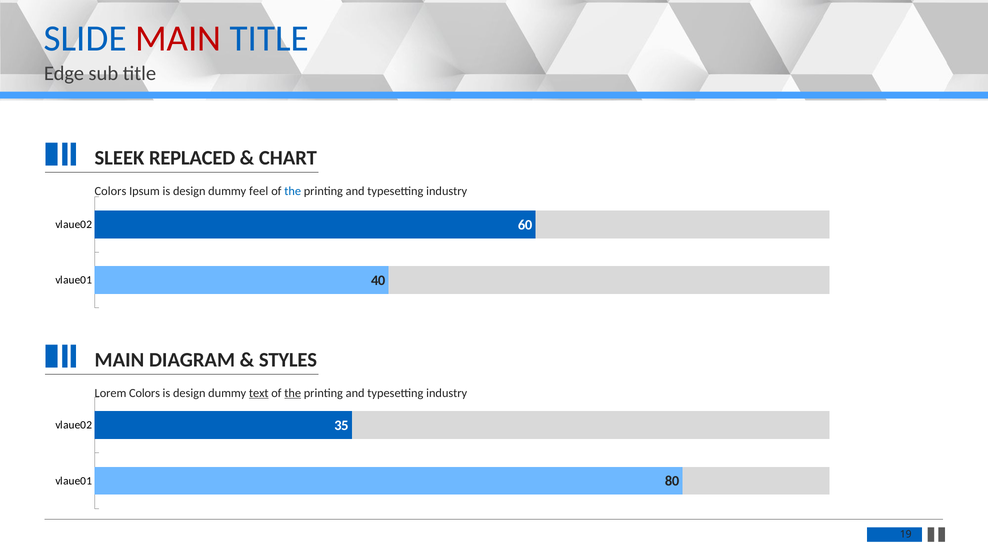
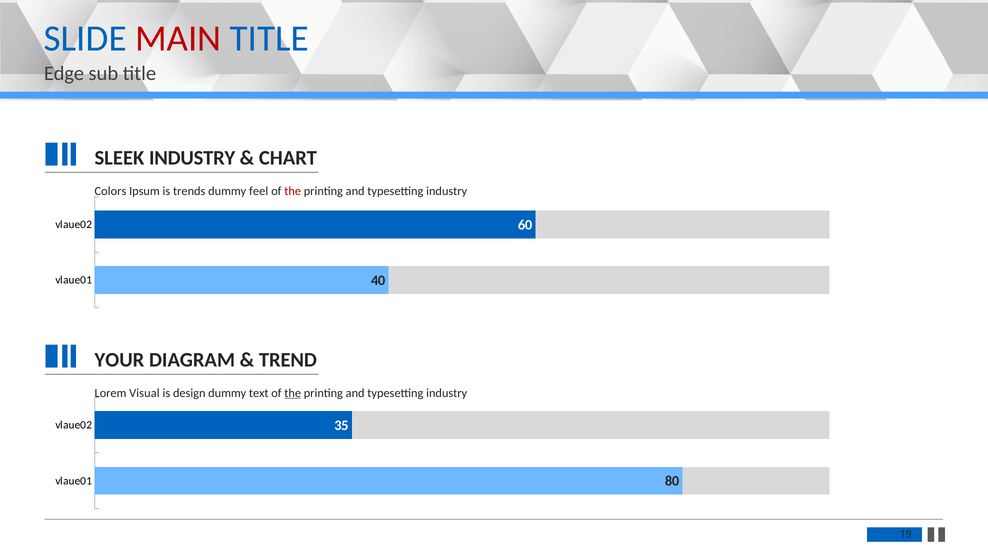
SLEEK REPLACED: REPLACED -> INDUSTRY
Ipsum is design: design -> trends
the at (293, 191) colour: blue -> red
MAIN at (119, 360): MAIN -> YOUR
STYLES: STYLES -> TREND
Lorem Colors: Colors -> Visual
text underline: present -> none
